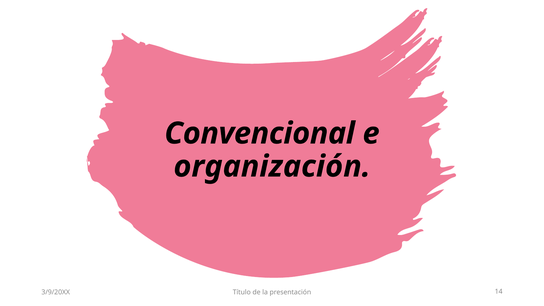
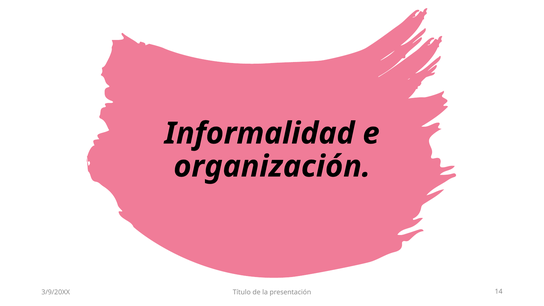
Convencional: Convencional -> Informalidad
